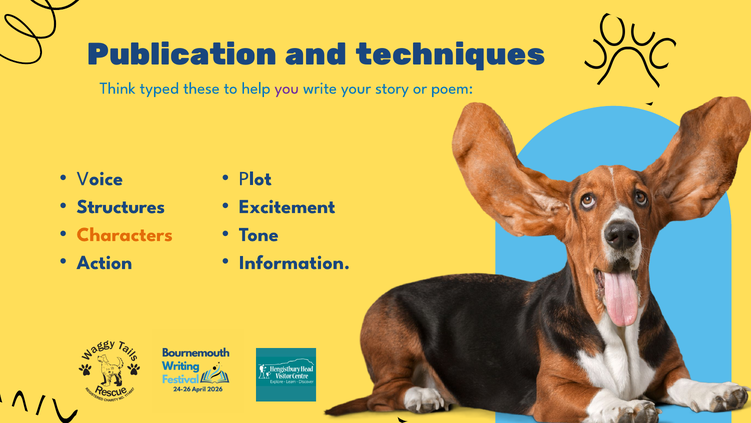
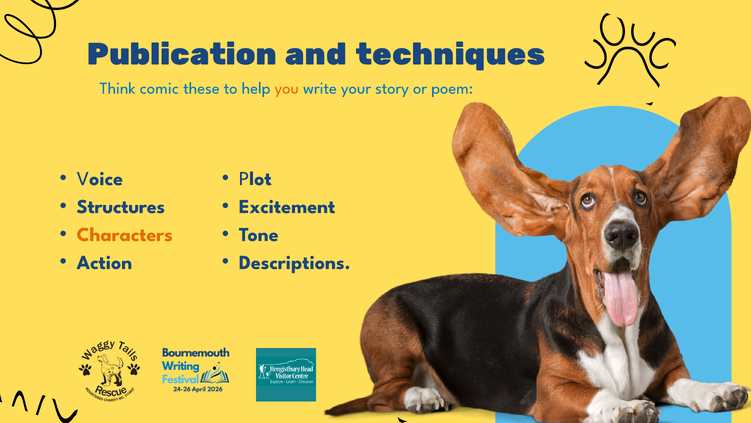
typed: typed -> comic
you colour: purple -> orange
Information: Information -> Descriptions
